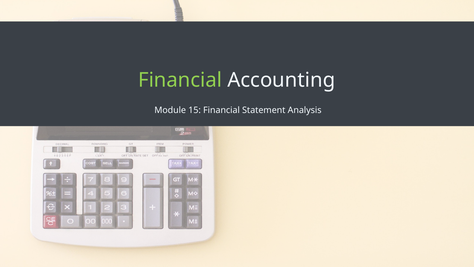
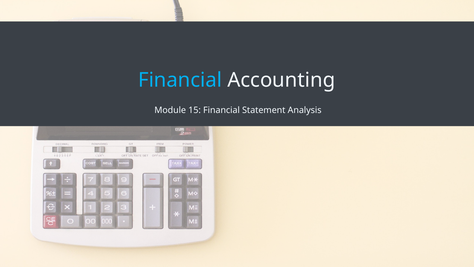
Financial at (180, 80) colour: light green -> light blue
